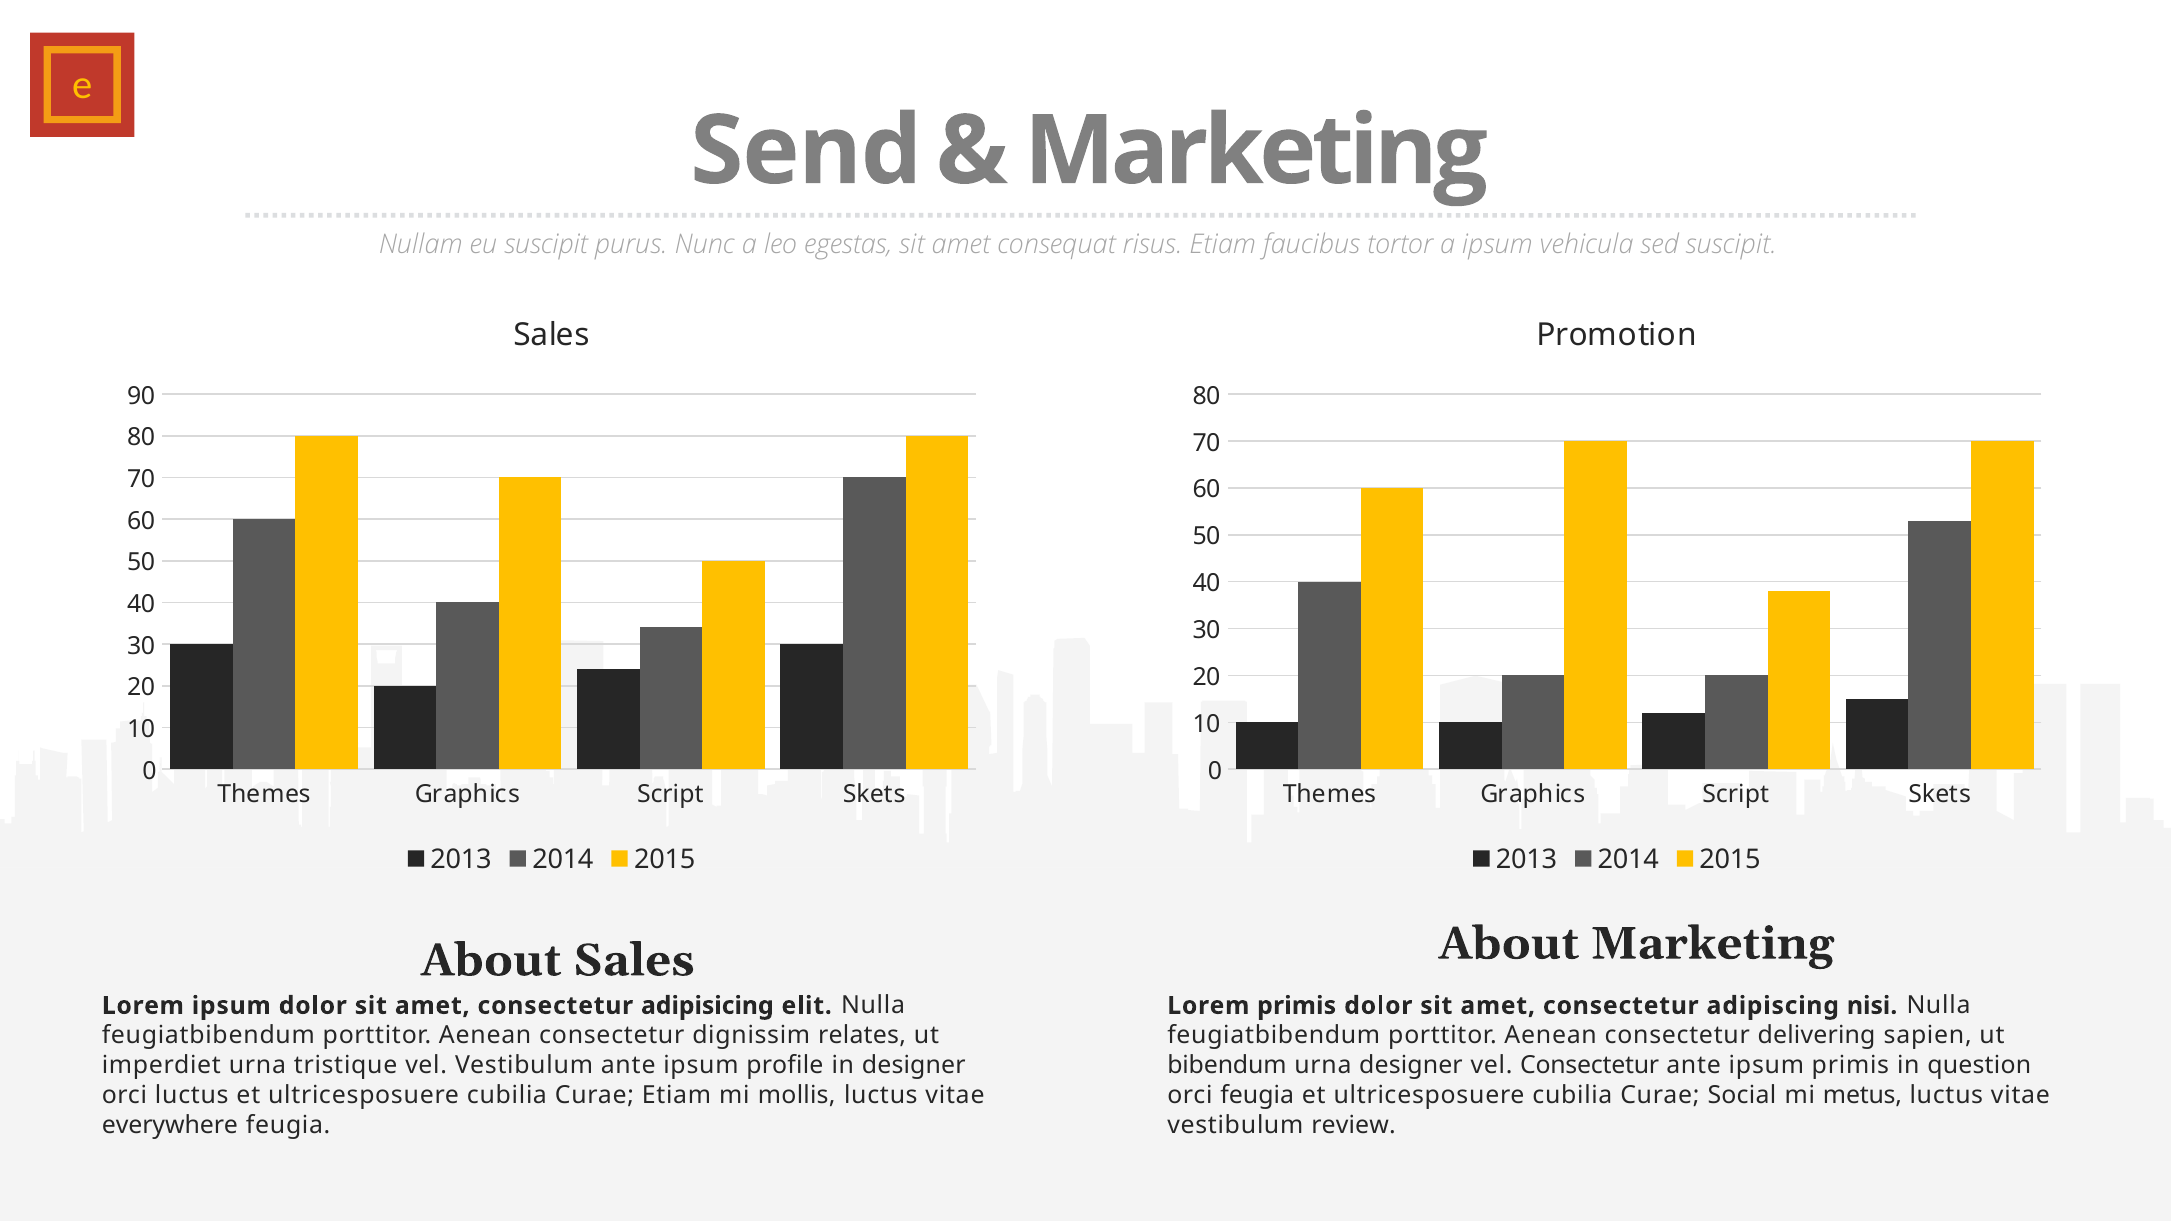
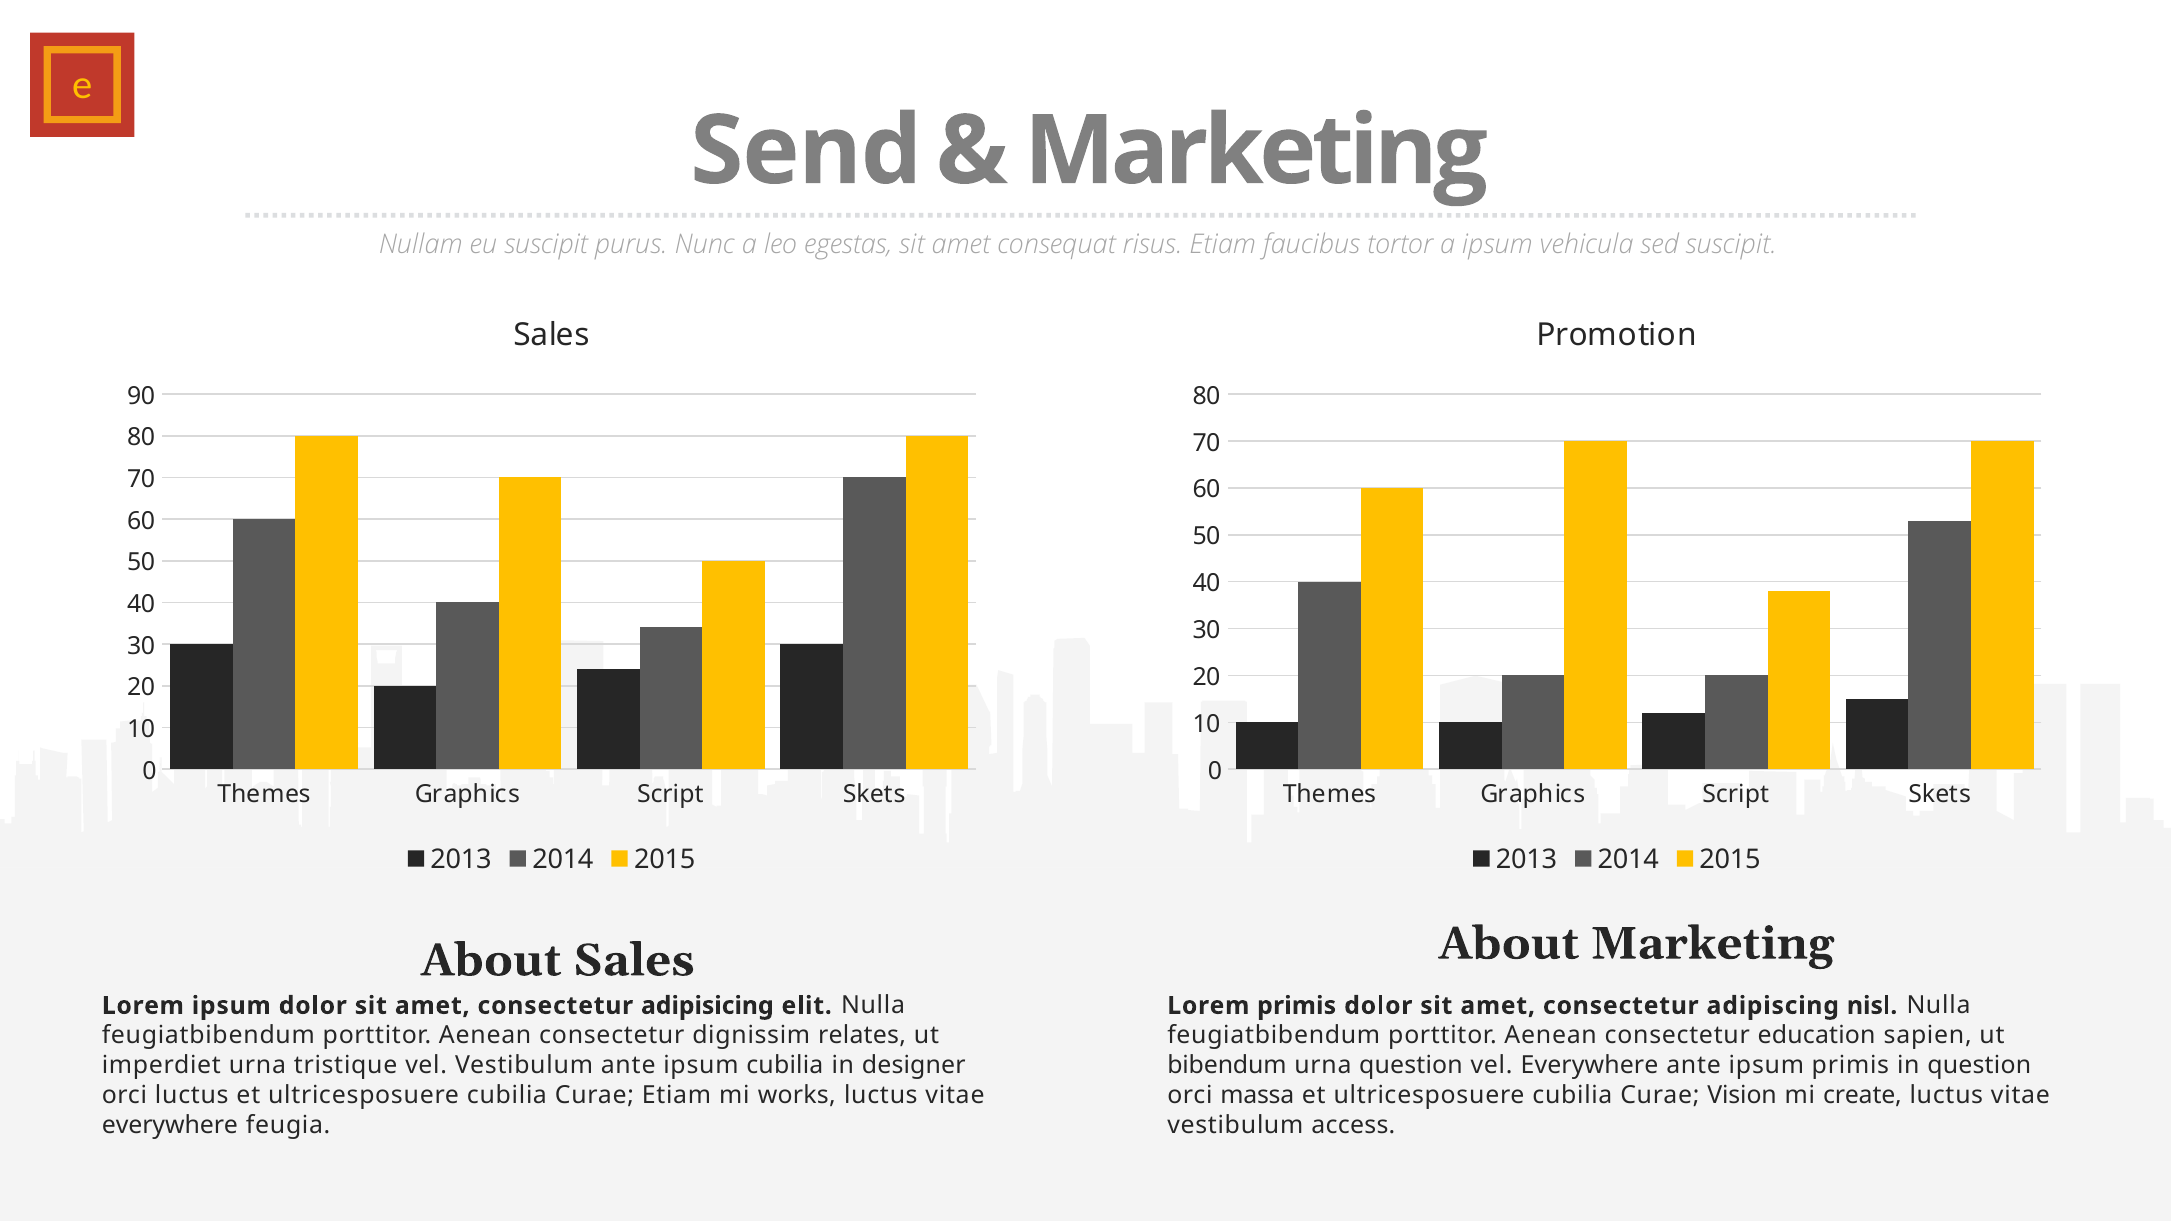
nisi: nisi -> nisl
delivering: delivering -> education
ipsum profile: profile -> cubilia
urna designer: designer -> question
vel Consectetur: Consectetur -> Everywhere
mollis: mollis -> works
orci feugia: feugia -> massa
Social: Social -> Vision
metus: metus -> create
review: review -> access
